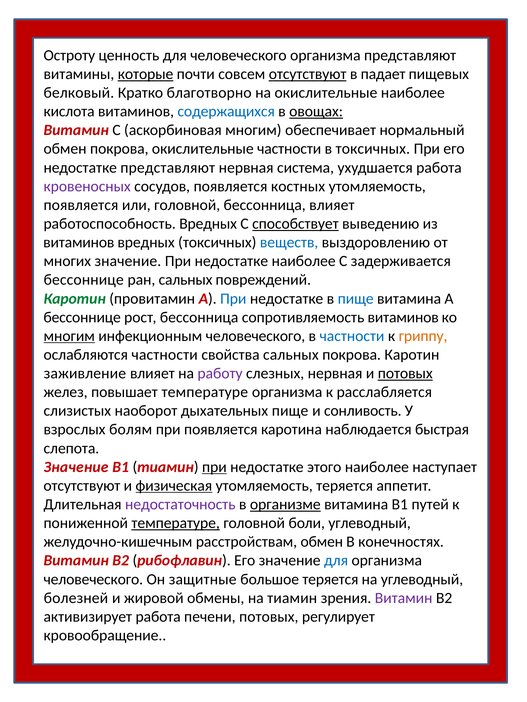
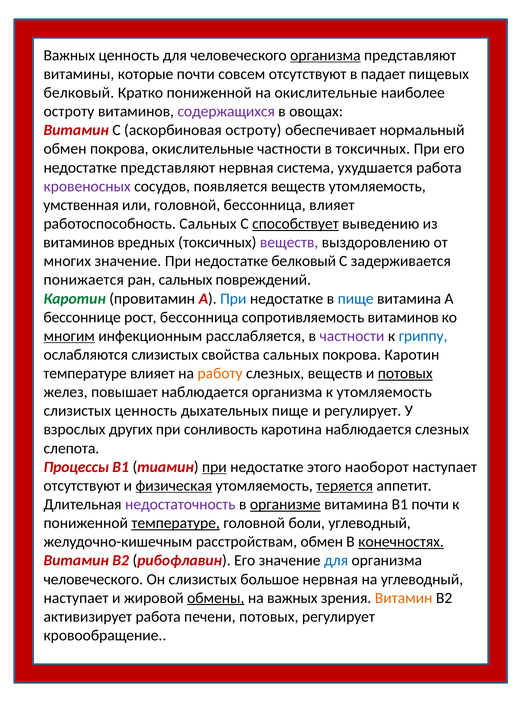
Остроту at (69, 55): Остроту -> Важных
организма at (325, 55) underline: none -> present
которые underline: present -> none
отсутствуют at (308, 74) underline: present -> none
Кратко благотворно: благотворно -> пониженной
кислота at (69, 112): кислота -> остроту
содержащихся colour: blue -> purple
овощах underline: present -> none
аскорбиновая многим: многим -> остроту
появляется костных: костных -> веществ
появляется at (81, 205): появляется -> умственная
работоспособность Вредных: Вредных -> Сальных
веществ at (289, 243) colour: blue -> purple
недостатке наиболее: наиболее -> белковый
бессоннице at (84, 280): бессоннице -> понижается
инфекционным человеческого: человеческого -> расслабляется
частности at (352, 336) colour: blue -> purple
гриппу colour: orange -> blue
ослабляются частности: частности -> слизистых
заживление at (85, 374): заживление -> температуре
работу colour: purple -> orange
слезных нервная: нервная -> веществ
повышает температуре: температуре -> наблюдается
к расслабляется: расслабляется -> утомляемость
слизистых наоборот: наоборот -> ценность
и сонливость: сонливость -> регулирует
болям: болям -> других
при появляется: появляется -> сонливость
наблюдается быстрая: быстрая -> слезных
Значение at (76, 467): Значение -> Процессы
этого наиболее: наиболее -> наоборот
теряется at (345, 486) underline: none -> present
В1 путей: путей -> почти
конечностях underline: none -> present
Он защитные: защитные -> слизистых
большое теряется: теряется -> нервная
болезней at (76, 598): болезней -> наступает
обмены underline: none -> present
на тиамин: тиамин -> важных
Витамин at (404, 598) colour: purple -> orange
